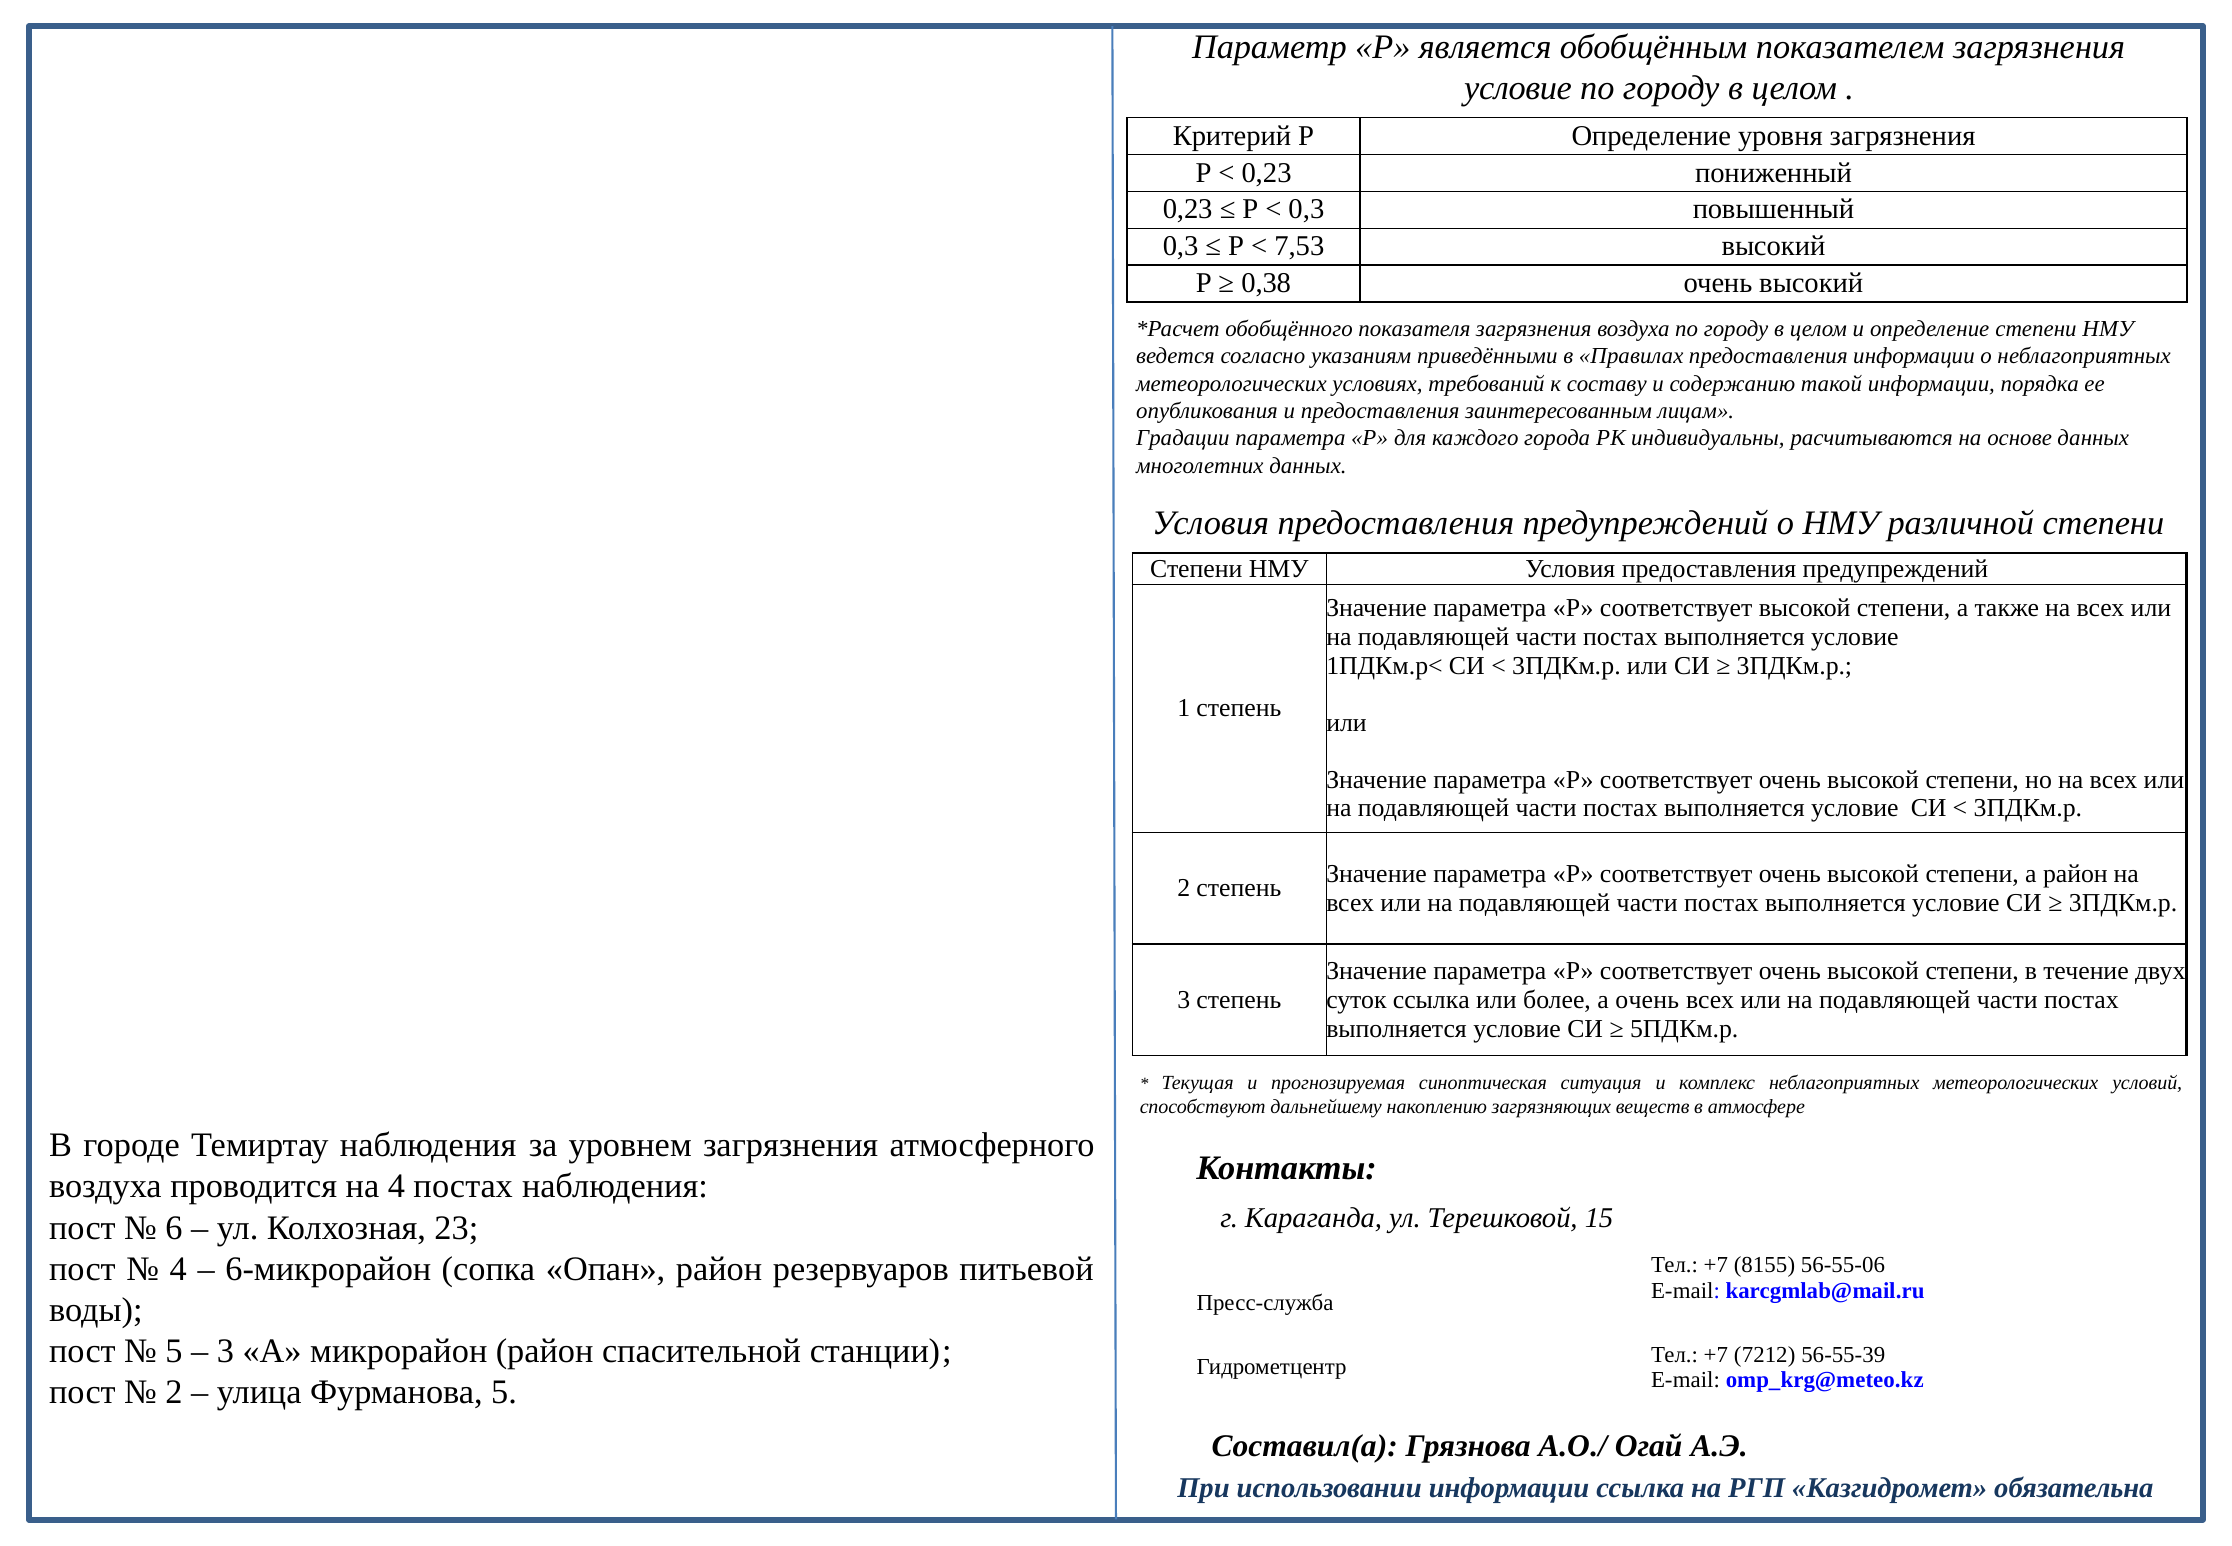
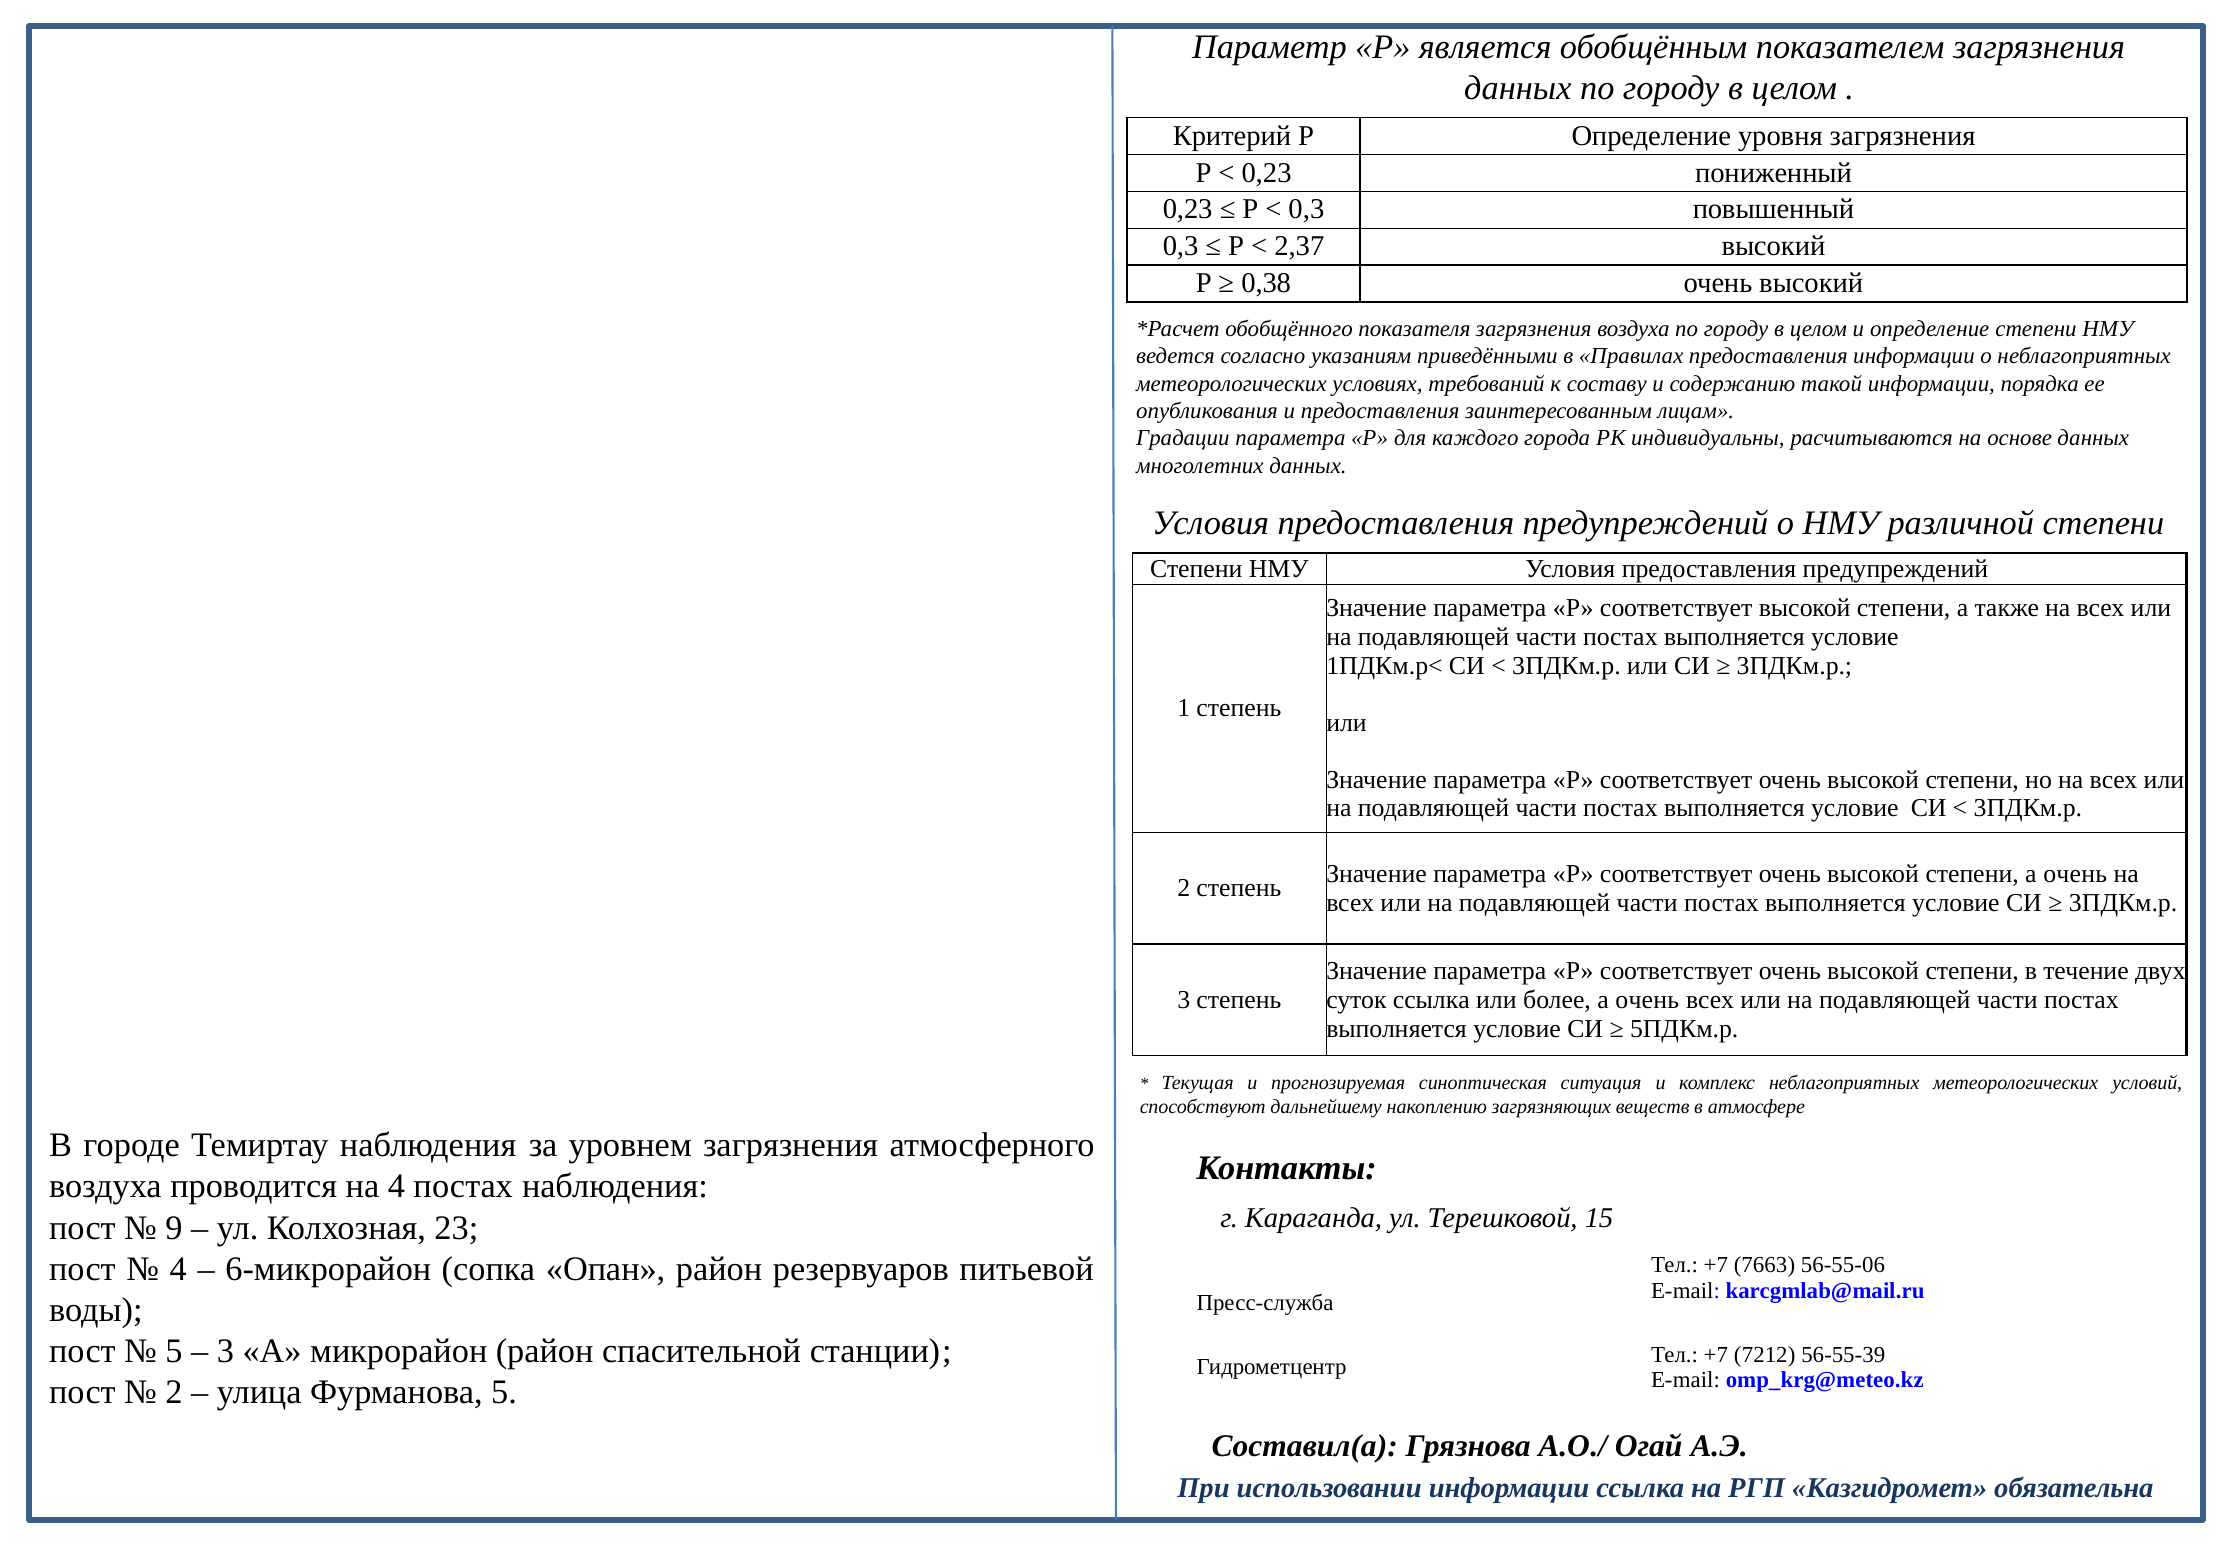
условие at (1518, 88): условие -> данных
7,53: 7,53 -> 2,37
степени а район: район -> очень
6: 6 -> 9
8155: 8155 -> 7663
